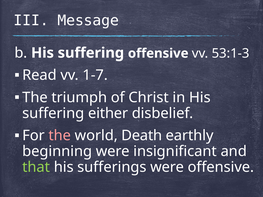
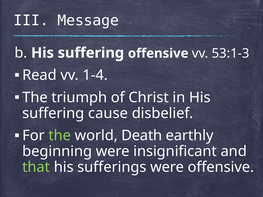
1-7: 1-7 -> 1-4
either: either -> cause
the at (60, 136) colour: pink -> light green
